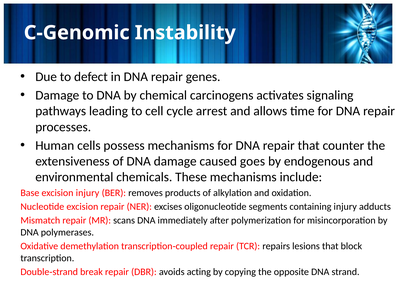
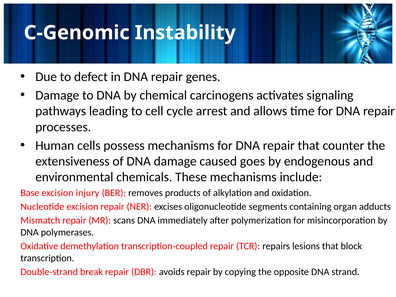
containing injury: injury -> organ
avoids acting: acting -> repair
